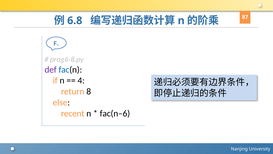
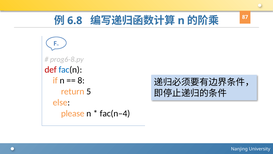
def colour: purple -> red
4: 4 -> 8
8: 8 -> 5
recent: recent -> please
fac(n–6: fac(n–6 -> fac(n–4
